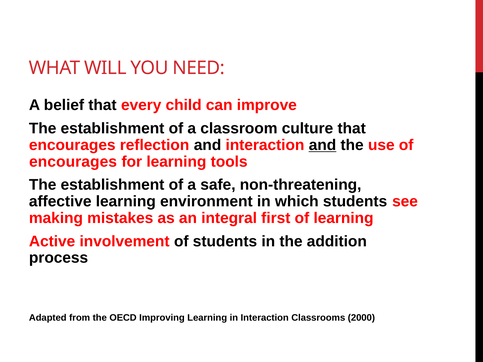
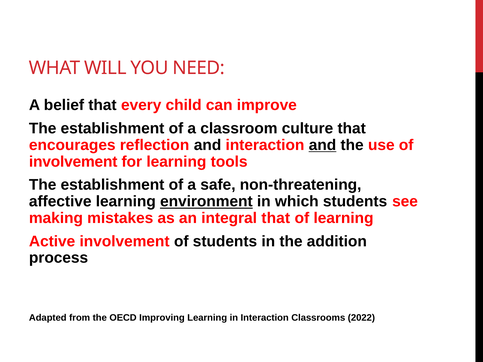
encourages at (73, 162): encourages -> involvement
environment underline: none -> present
integral first: first -> that
2000: 2000 -> 2022
